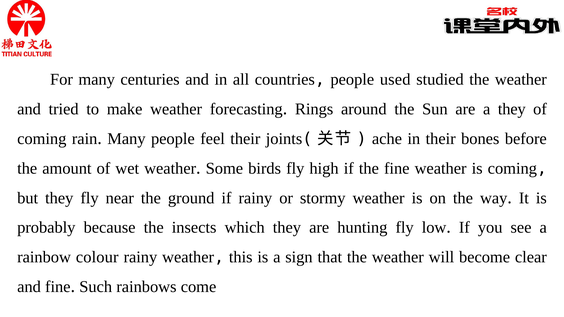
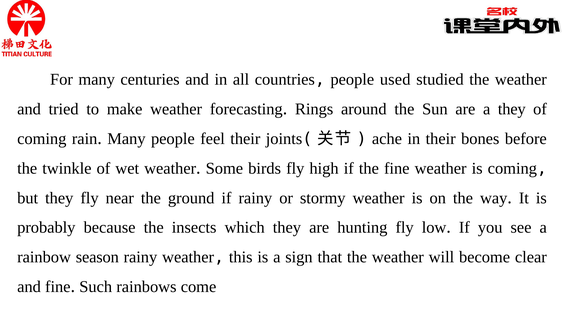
amount: amount -> twinkle
colour: colour -> season
